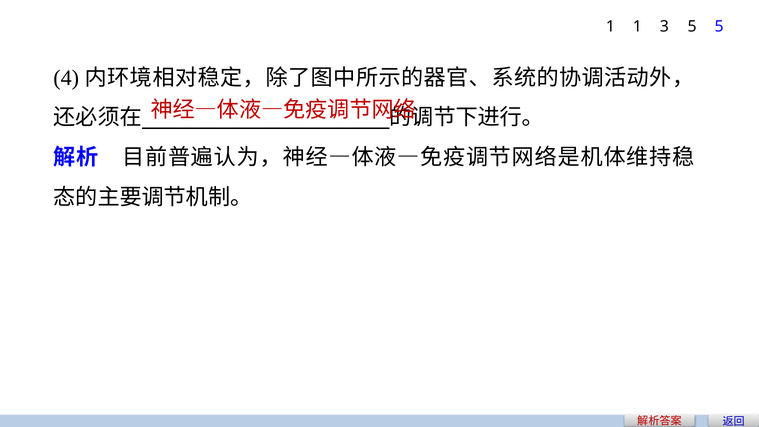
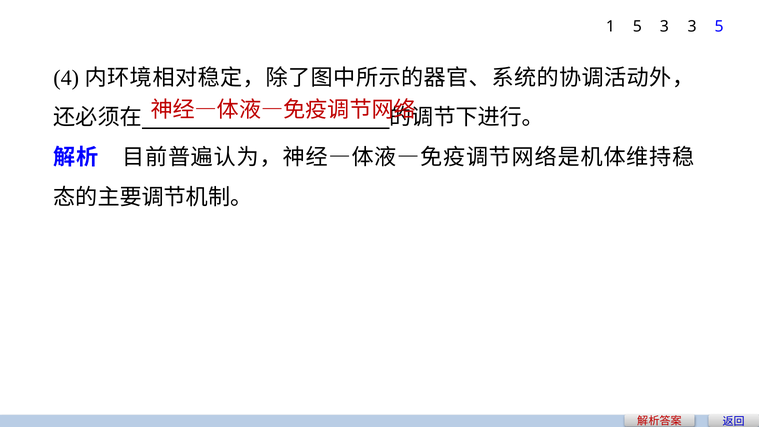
1 1: 1 -> 5
3 5: 5 -> 3
